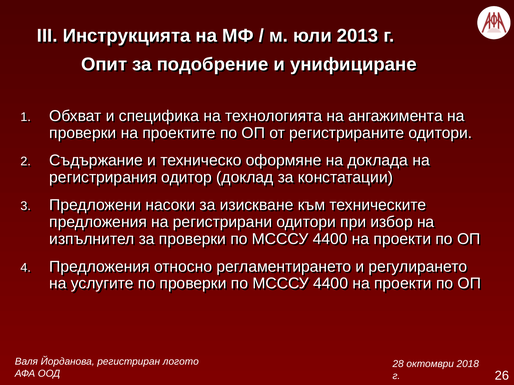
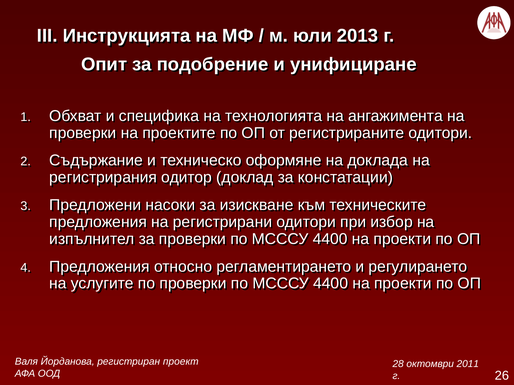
логото: логото -> проект
2018: 2018 -> 2011
